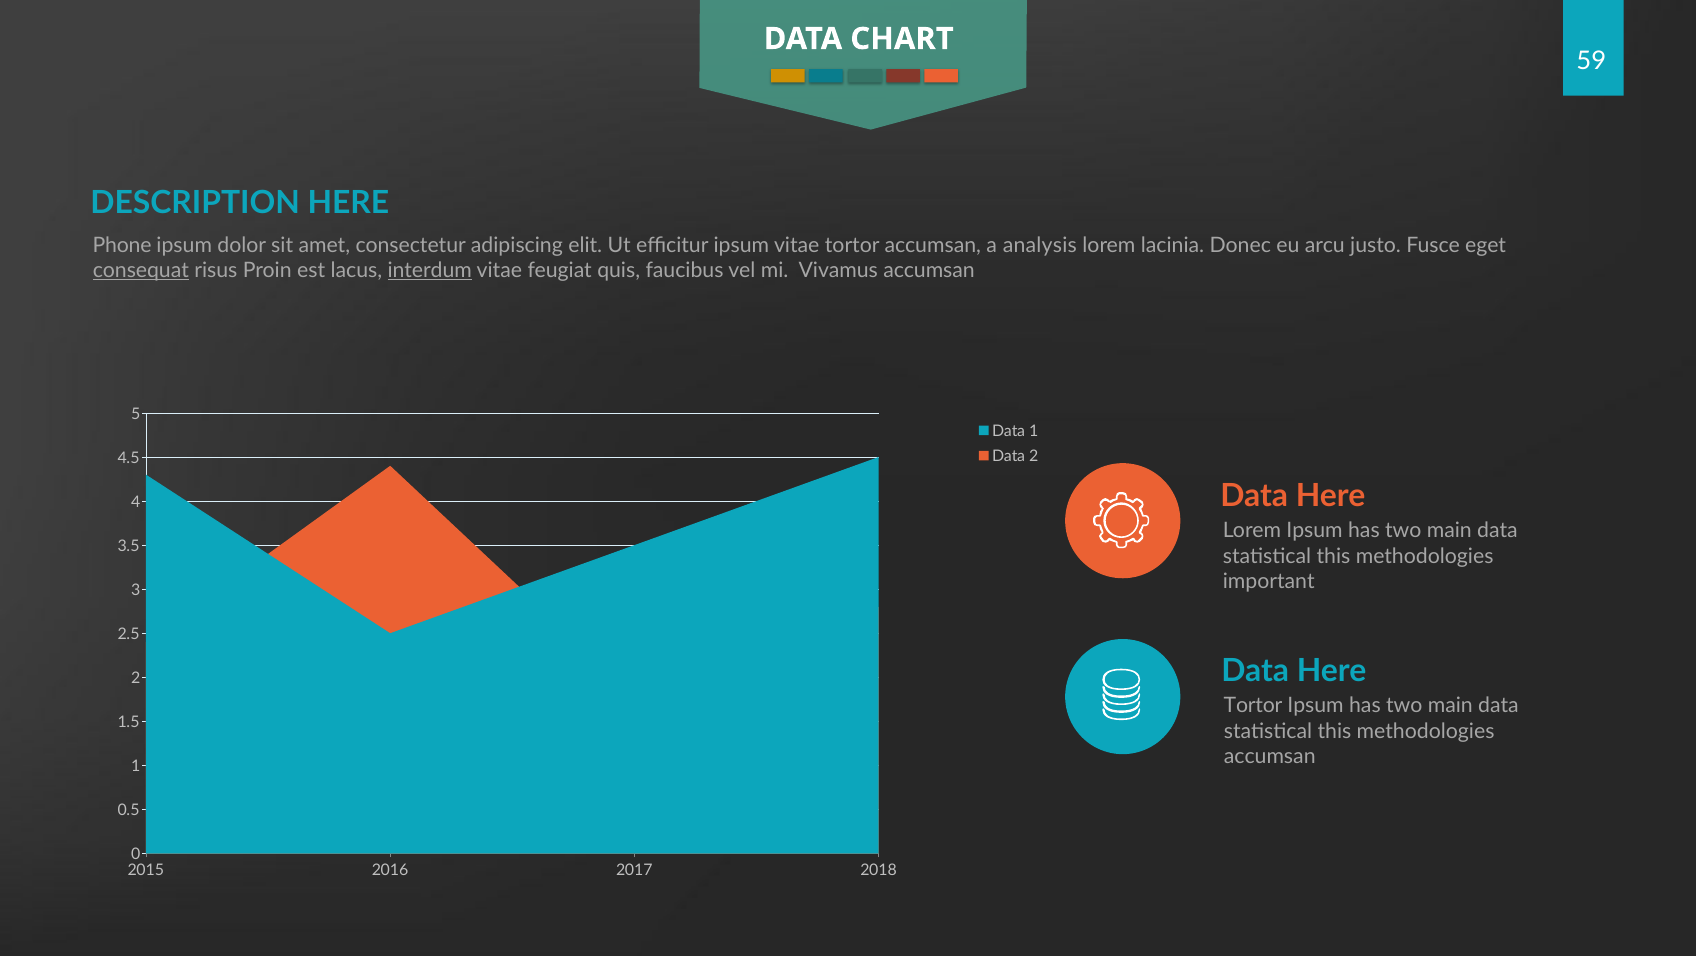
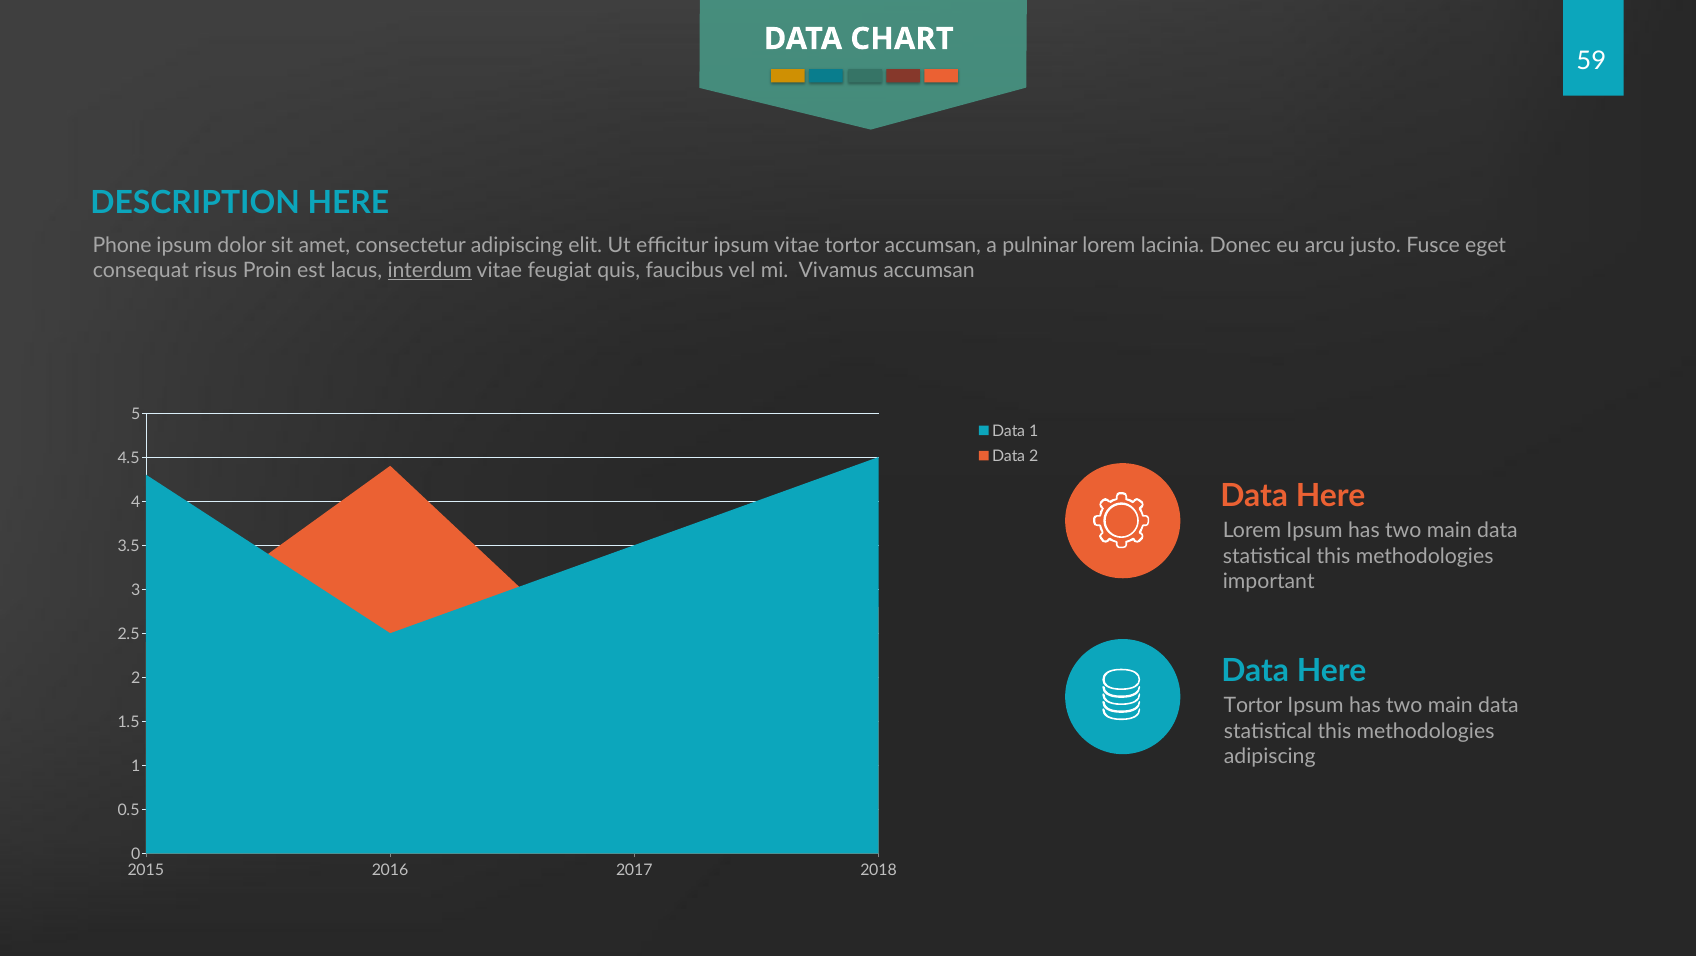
analysis: analysis -> pulninar
consequat underline: present -> none
accumsan at (1270, 757): accumsan -> adipiscing
